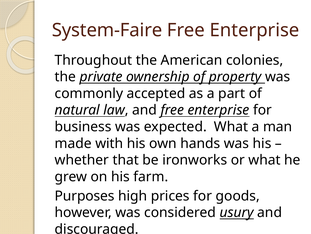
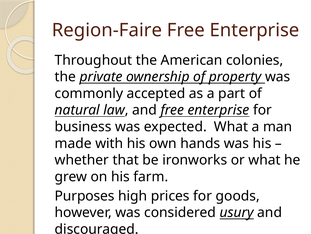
System-Faire: System-Faire -> Region-Faire
